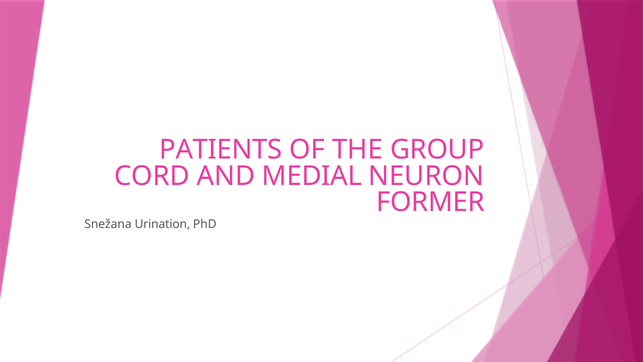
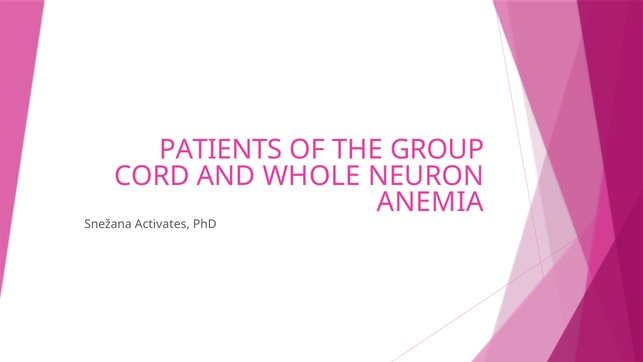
MEDIAL: MEDIAL -> WHOLE
FORMER: FORMER -> ANEMIA
Urination: Urination -> Activates
